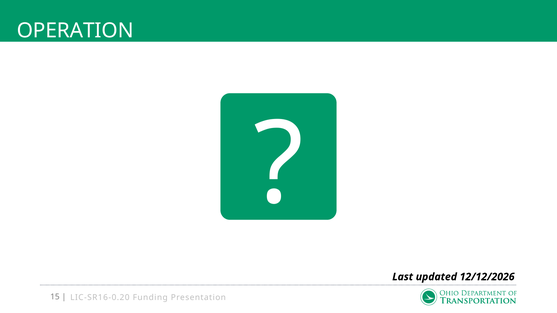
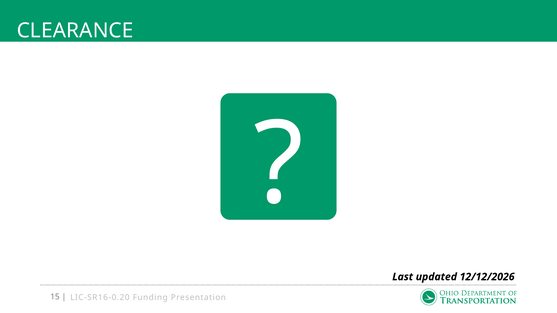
OPERATION: OPERATION -> CLEARANCE
